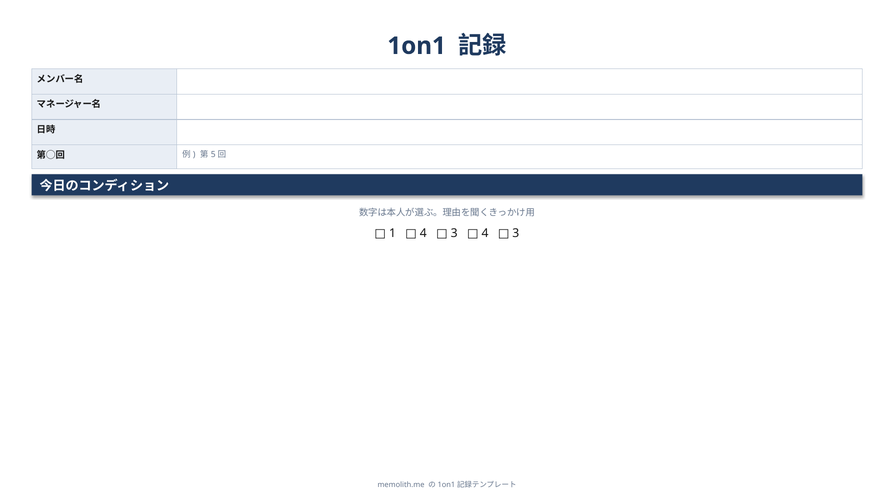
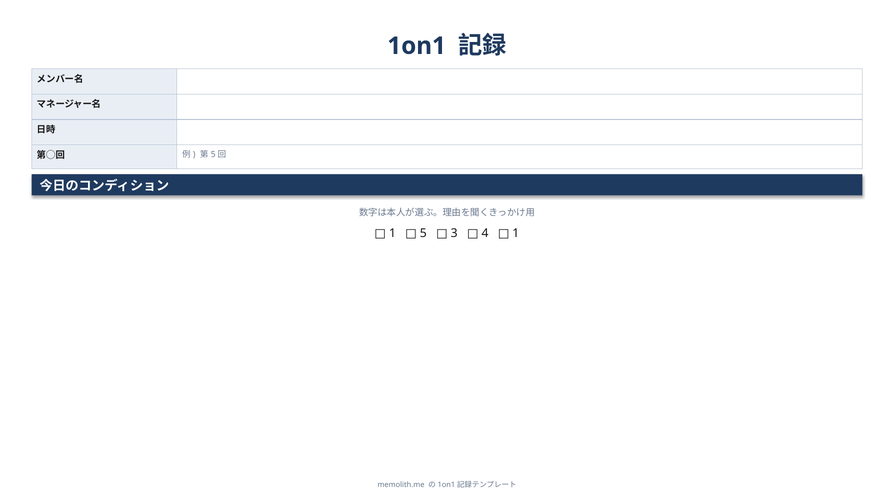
1 4: 4 -> 5
3 4 3: 3 -> 1
